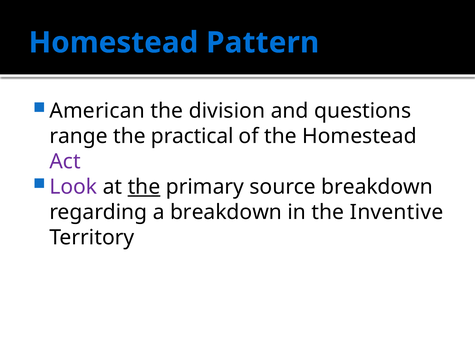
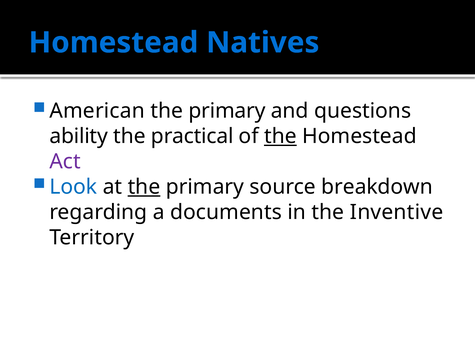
Pattern: Pattern -> Natives
division at (227, 111): division -> primary
range: range -> ability
the at (280, 136) underline: none -> present
Look colour: purple -> blue
a breakdown: breakdown -> documents
